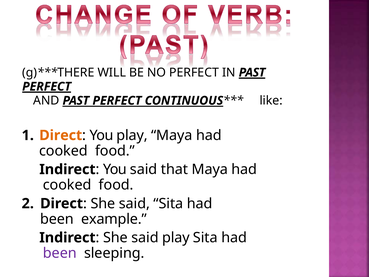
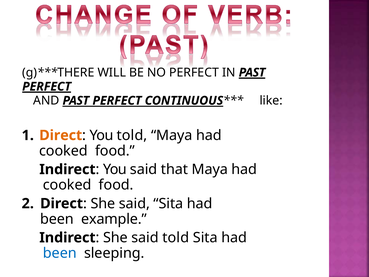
You play: play -> told
said play: play -> told
been at (60, 253) colour: purple -> blue
